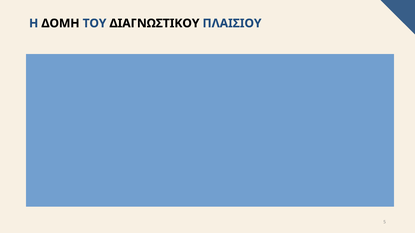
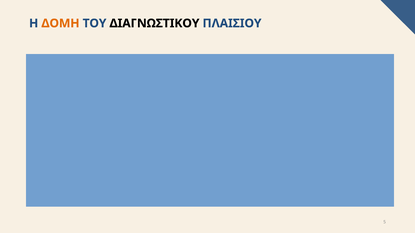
ΔΟΜΗ colour: black -> orange
